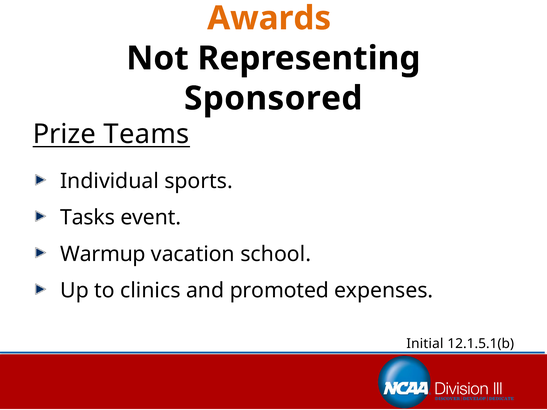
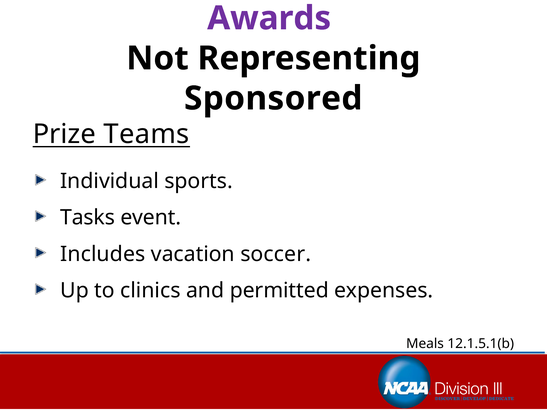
Awards colour: orange -> purple
Warmup: Warmup -> Includes
school: school -> soccer
promoted: promoted -> permitted
Initial: Initial -> Meals
